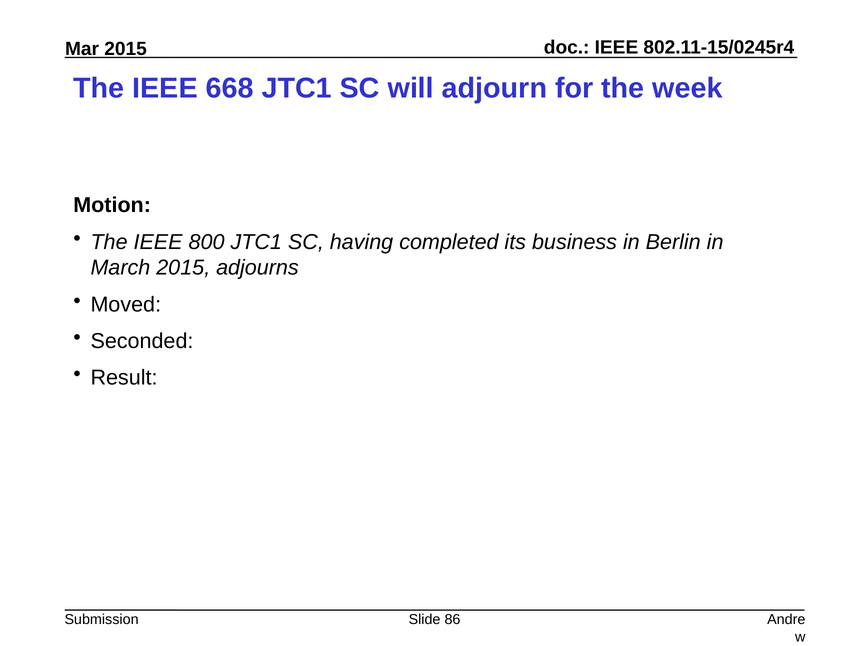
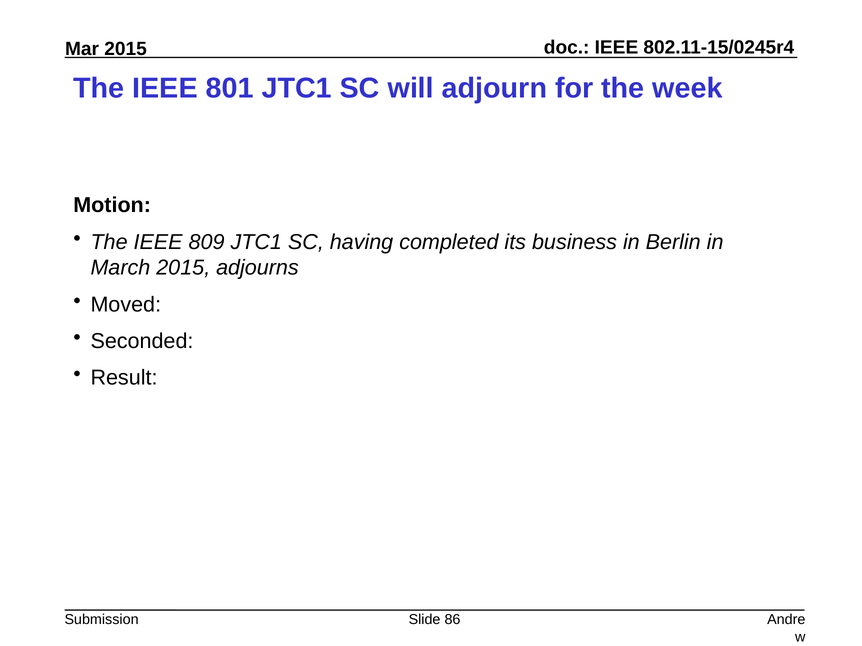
668: 668 -> 801
800: 800 -> 809
